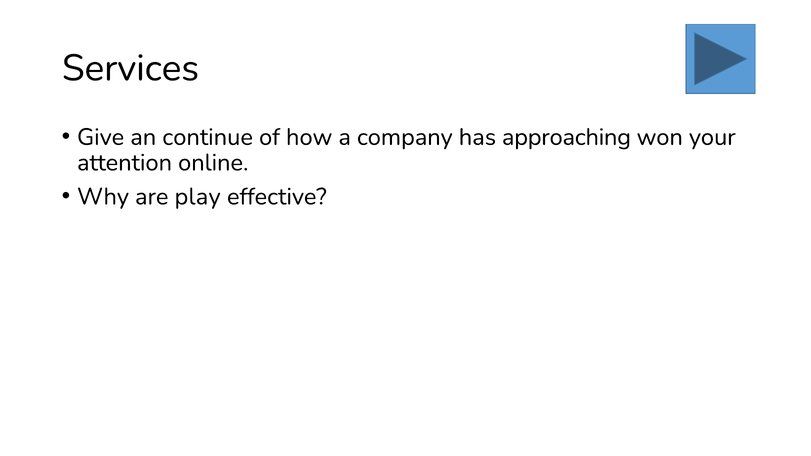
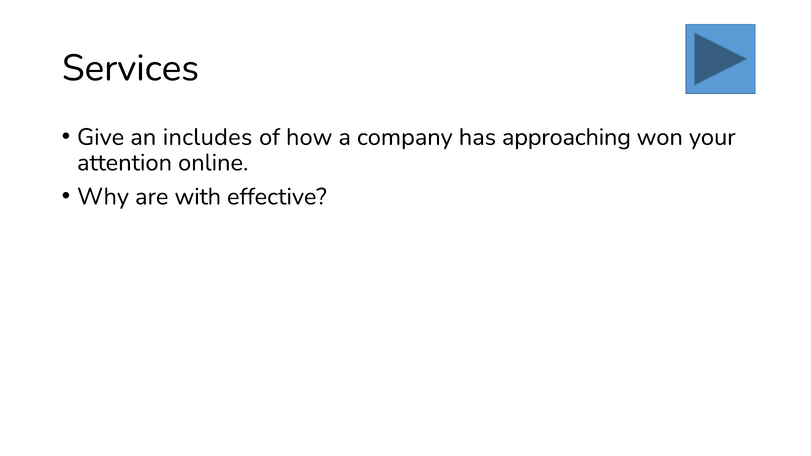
continue: continue -> includes
play: play -> with
